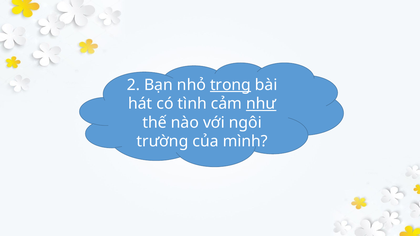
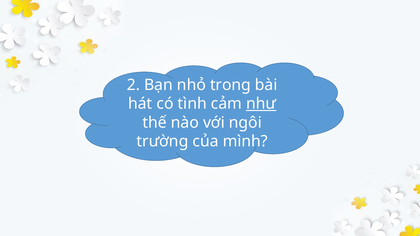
trong underline: present -> none
